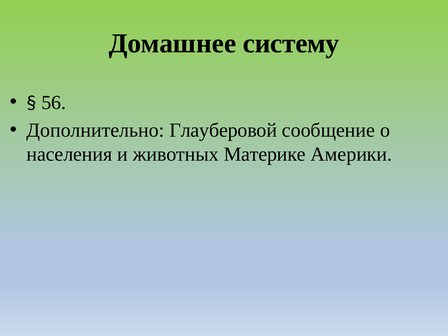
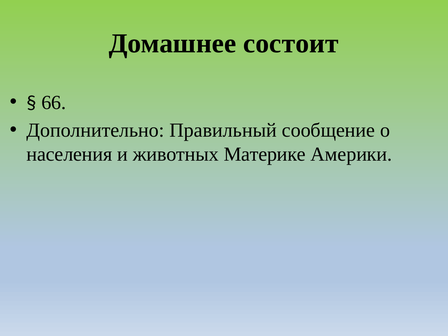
систему: систему -> состоит
56: 56 -> 66
Глауберовой: Глауберовой -> Правильный
